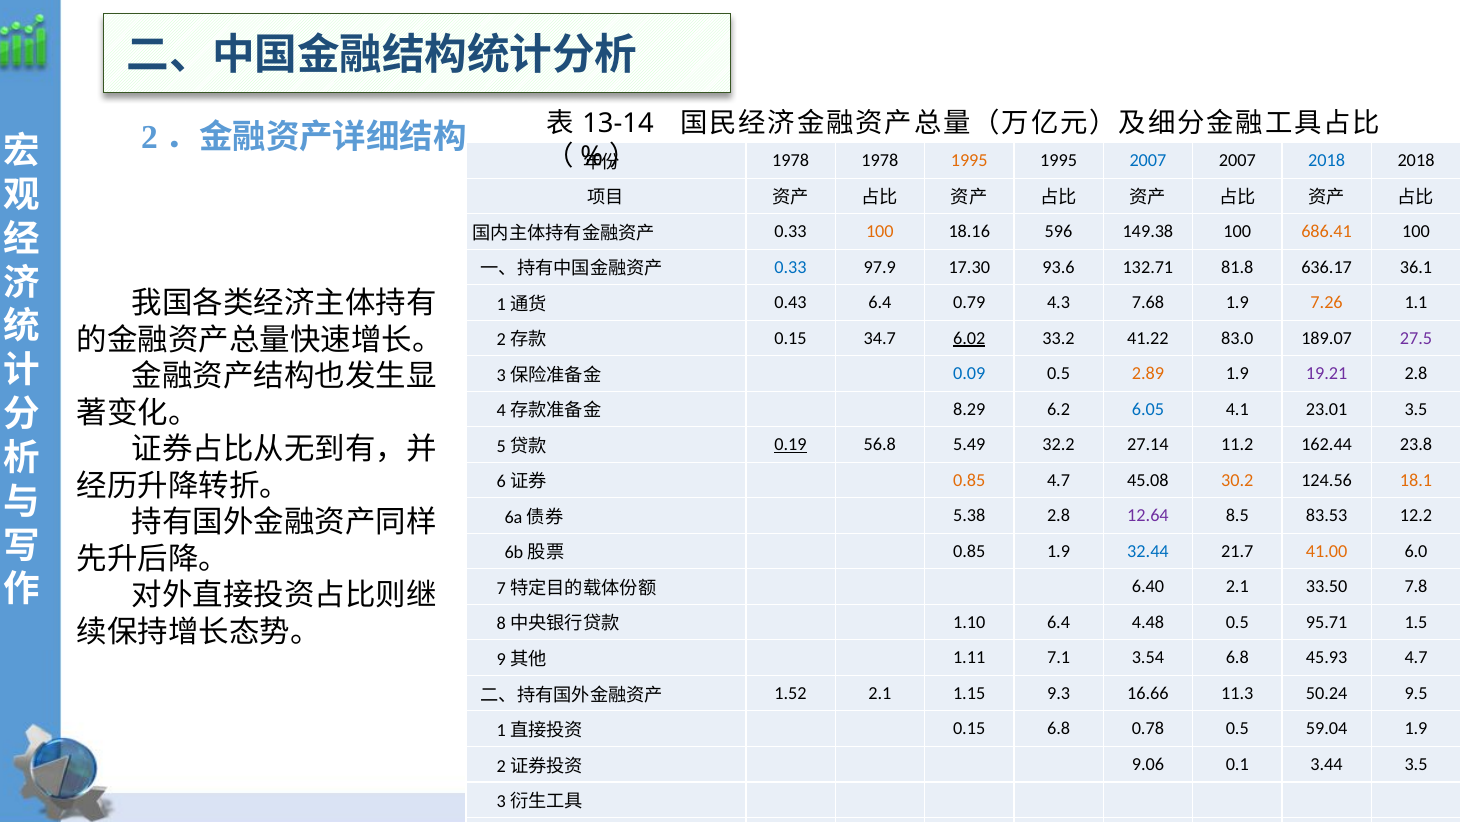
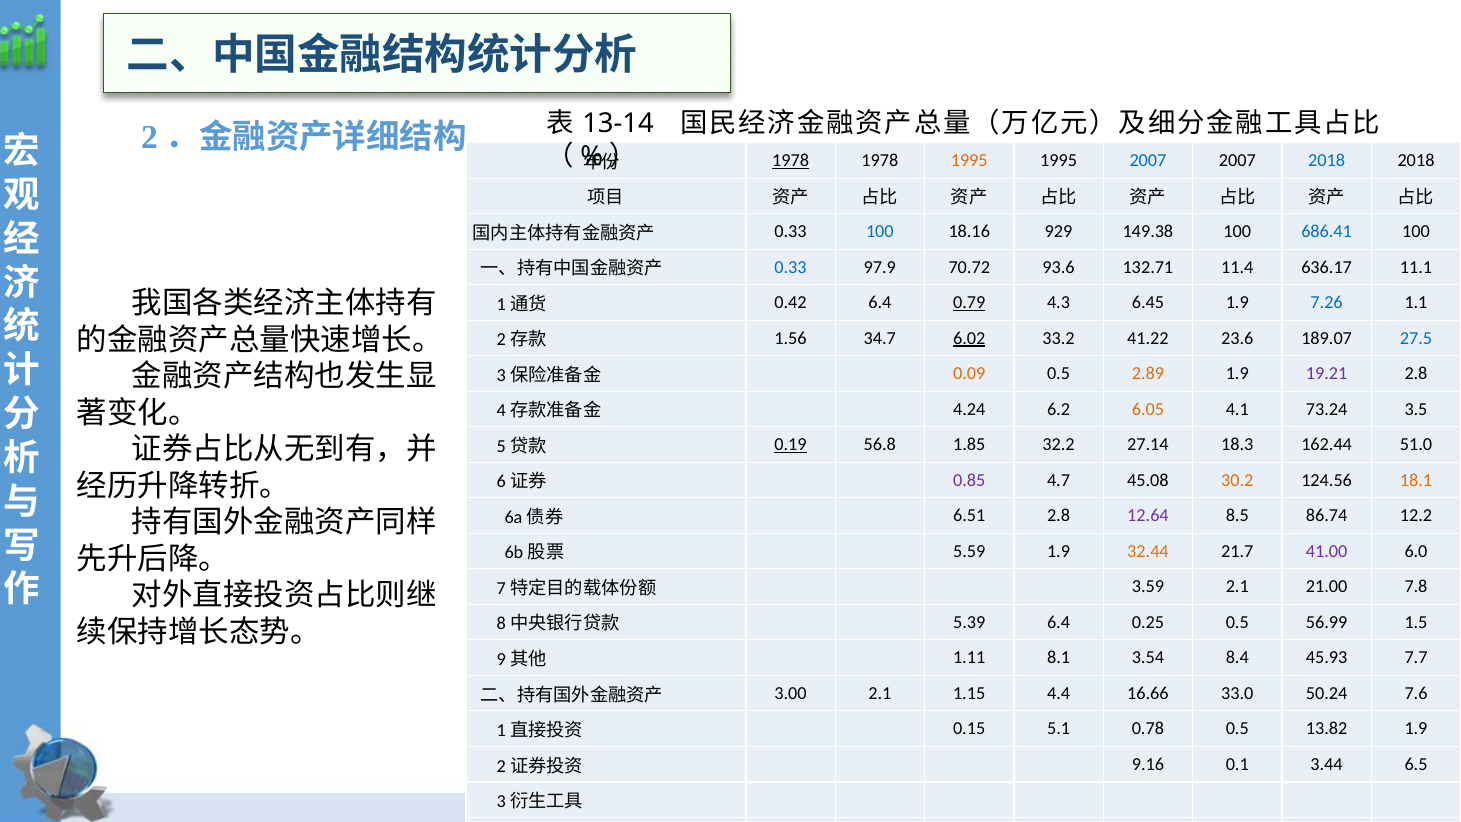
1978 at (791, 161) underline: none -> present
100 at (880, 232) colour: orange -> blue
596: 596 -> 929
686.41 colour: orange -> blue
17.30: 17.30 -> 70.72
81.8: 81.8 -> 11.4
36.1: 36.1 -> 11.1
0.43: 0.43 -> 0.42
0.79 underline: none -> present
7.68: 7.68 -> 6.45
7.26 colour: orange -> blue
0.15 at (791, 338): 0.15 -> 1.56
83.0: 83.0 -> 23.6
27.5 colour: purple -> blue
0.09 colour: blue -> orange
8.29: 8.29 -> 4.24
6.05 colour: blue -> orange
23.01: 23.01 -> 73.24
5.49: 5.49 -> 1.85
11.2: 11.2 -> 18.3
23.8: 23.8 -> 51.0
0.85 at (969, 480) colour: orange -> purple
5.38: 5.38 -> 6.51
83.53: 83.53 -> 86.74
0.85 at (969, 551): 0.85 -> 5.59
32.44 colour: blue -> orange
41.00 colour: orange -> purple
6.40: 6.40 -> 3.59
33.50: 33.50 -> 21.00
1.10: 1.10 -> 5.39
4.48: 4.48 -> 0.25
95.71: 95.71 -> 56.99
7.1: 7.1 -> 8.1
3.54 6.8: 6.8 -> 8.4
45.93 4.7: 4.7 -> 7.7
1.52: 1.52 -> 3.00
9.3: 9.3 -> 4.4
11.3: 11.3 -> 33.0
9.5: 9.5 -> 7.6
0.15 6.8: 6.8 -> 5.1
59.04: 59.04 -> 13.82
9.06: 9.06 -> 9.16
3.44 3.5: 3.5 -> 6.5
